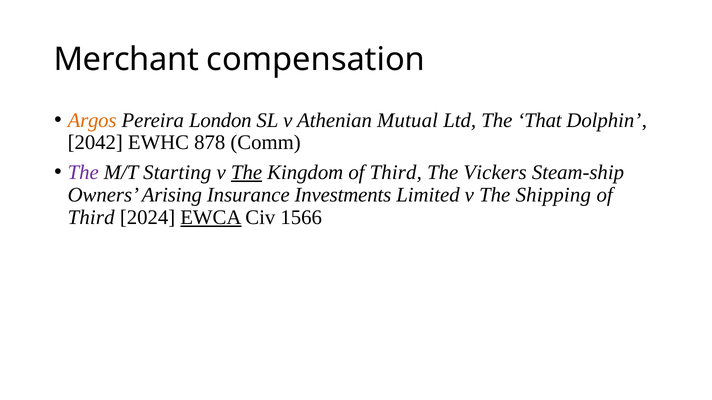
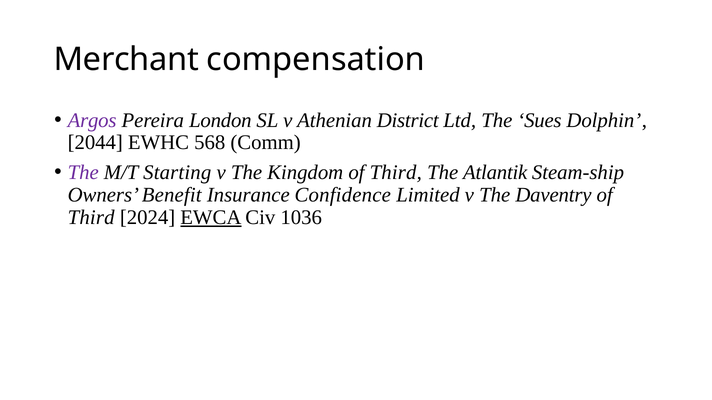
Argos colour: orange -> purple
Mutual: Mutual -> District
That: That -> Sues
2042: 2042 -> 2044
878: 878 -> 568
The at (247, 173) underline: present -> none
Vickers: Vickers -> Atlantik
Arising: Arising -> Benefit
Investments: Investments -> Confidence
Shipping: Shipping -> Daventry
1566: 1566 -> 1036
